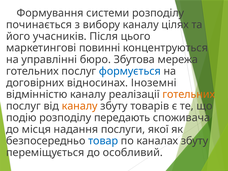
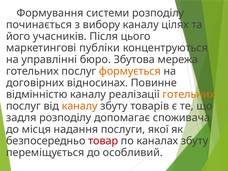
повинні: повинні -> публіки
формується colour: blue -> orange
Іноземні: Іноземні -> Повинне
подію: подію -> задля
передають: передають -> допомагає
товар colour: blue -> red
